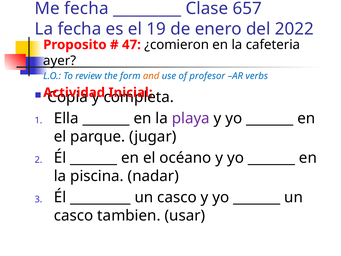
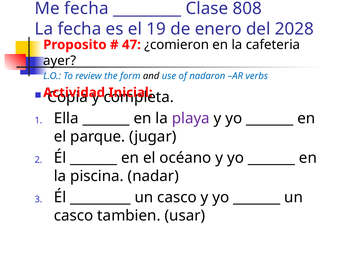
657: 657 -> 808
2022: 2022 -> 2028
and colour: orange -> black
profesor: profesor -> nadaron
